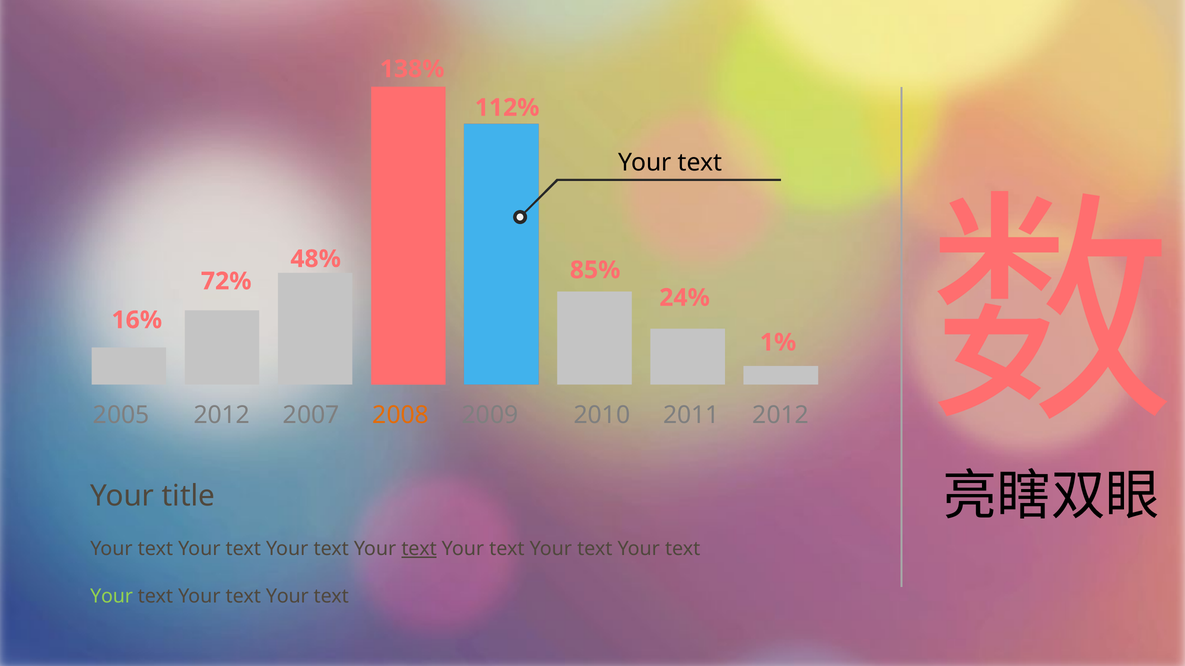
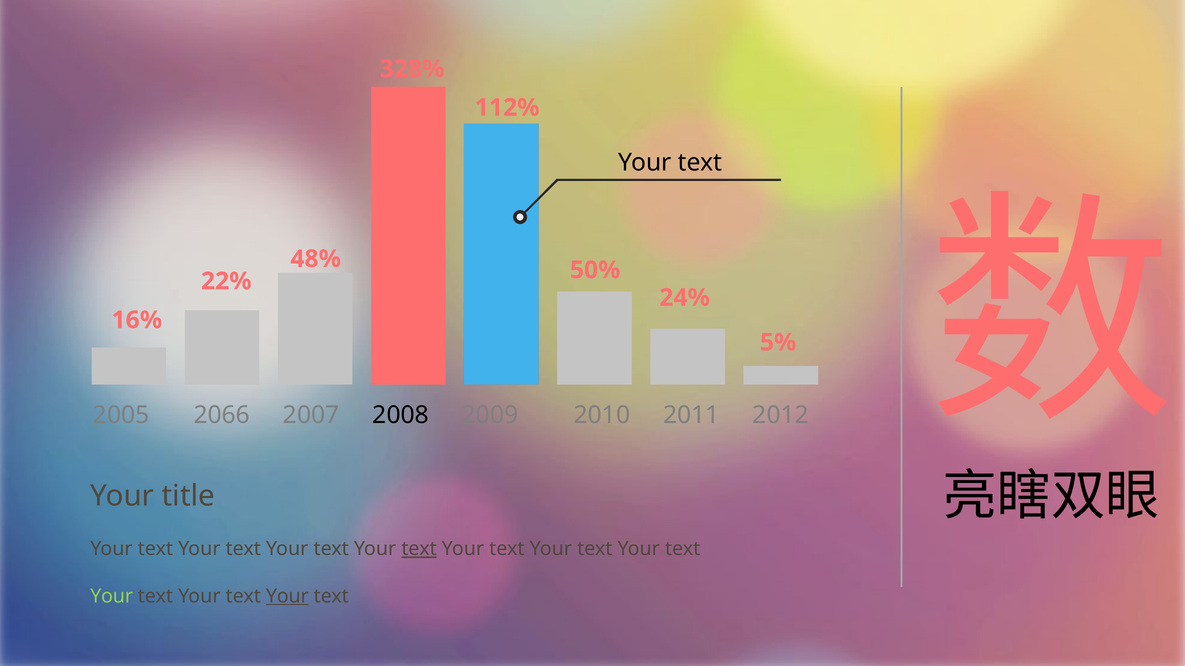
138%: 138% -> 328%
85%: 85% -> 50%
72%: 72% -> 22%
1%: 1% -> 5%
2005 2012: 2012 -> 2066
2008 colour: orange -> black
Your at (287, 597) underline: none -> present
